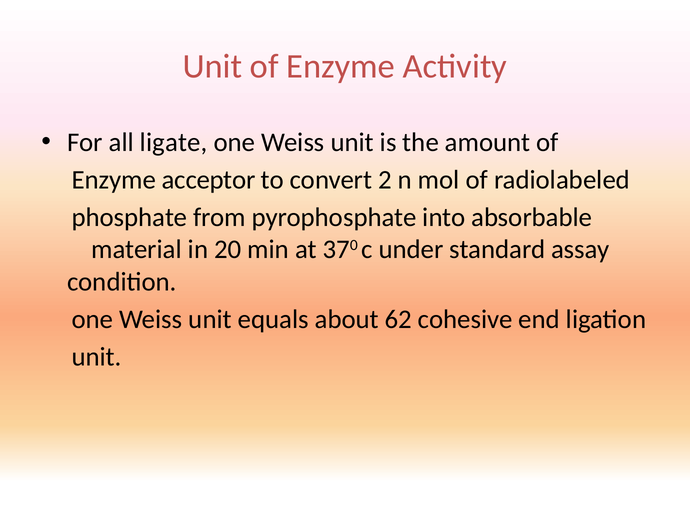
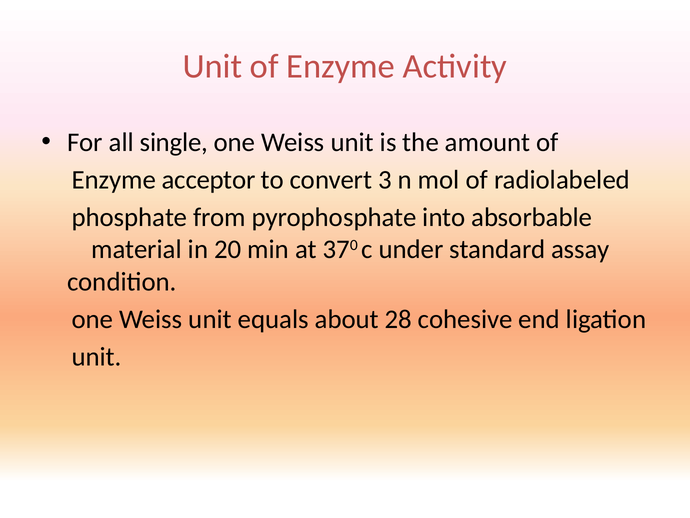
ligate: ligate -> single
2: 2 -> 3
62: 62 -> 28
